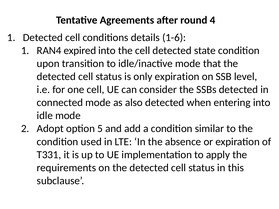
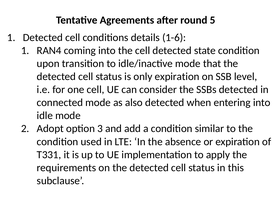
4: 4 -> 5
expired: expired -> coming
5: 5 -> 3
